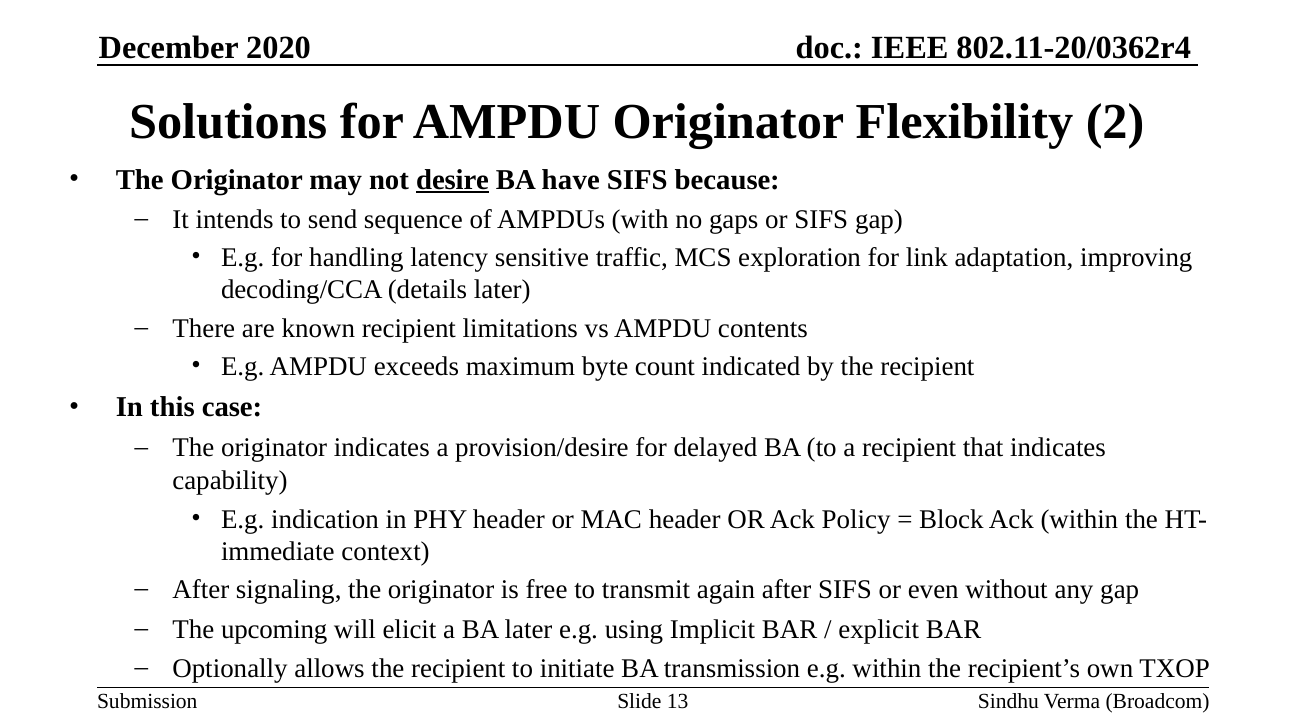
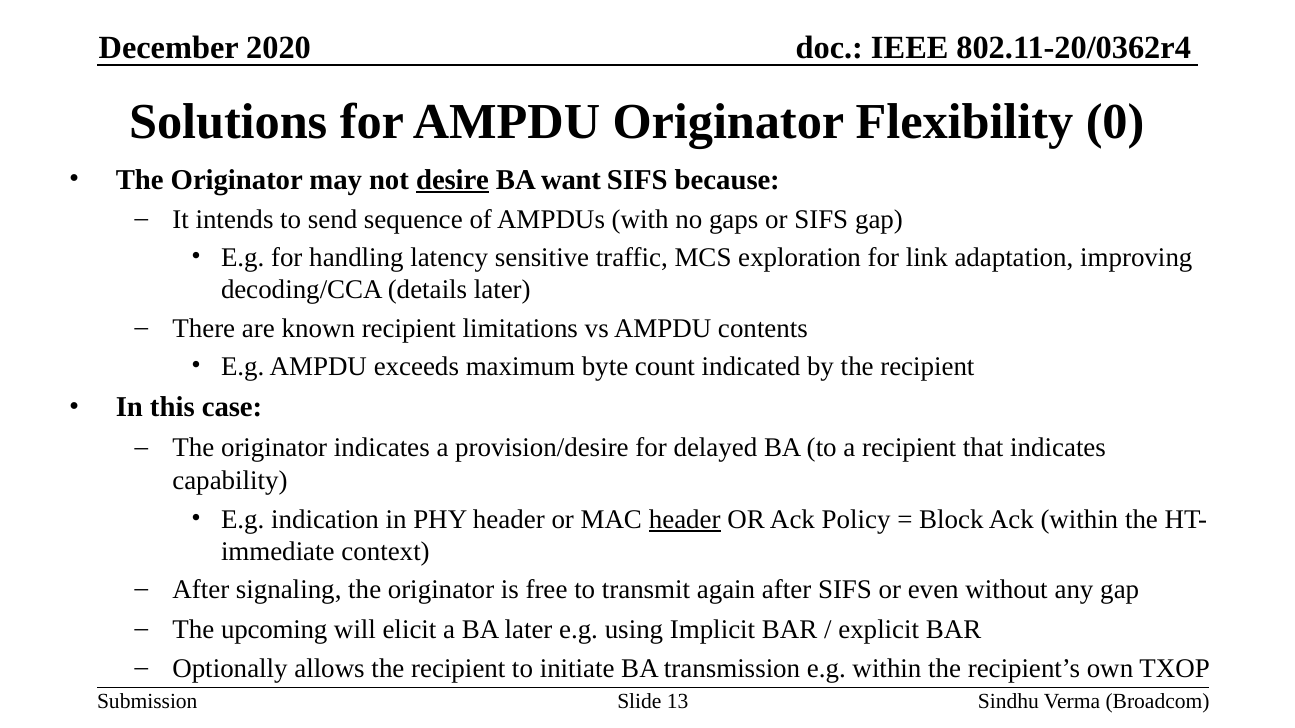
2: 2 -> 0
have: have -> want
header at (685, 520) underline: none -> present
